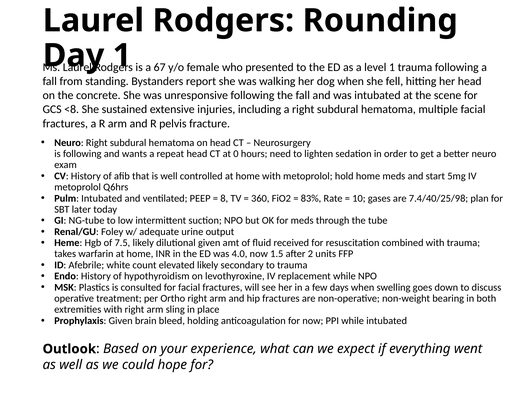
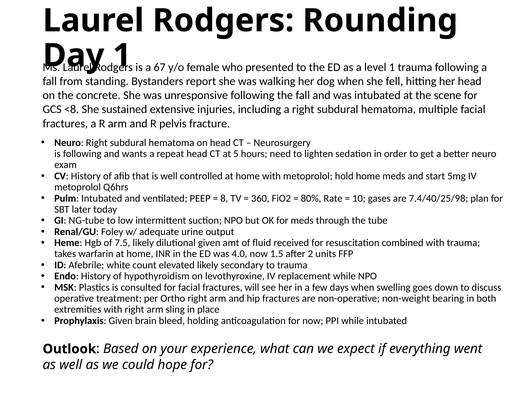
0: 0 -> 5
83%: 83% -> 80%
